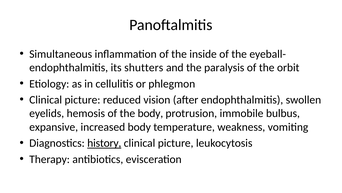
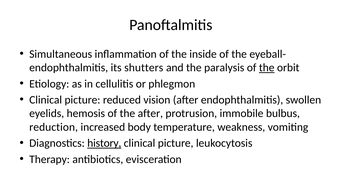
the at (267, 67) underline: none -> present
the body: body -> after
expansive: expansive -> reduction
